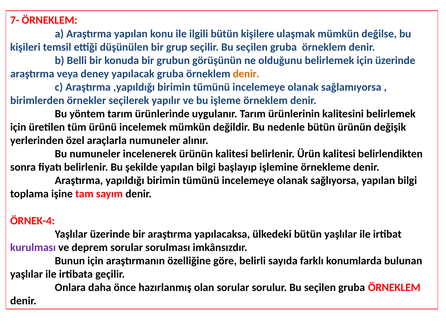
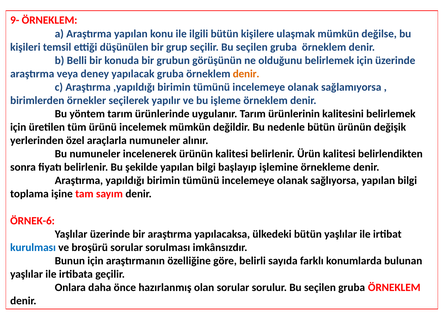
7-: 7- -> 9-
ÖRNEK-4: ÖRNEK-4 -> ÖRNEK-6
kurulması colour: purple -> blue
deprem: deprem -> broşürü
